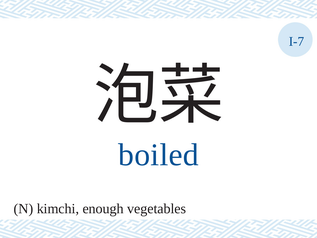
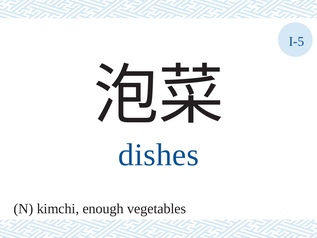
I-7: I-7 -> I-5
boiled: boiled -> dishes
